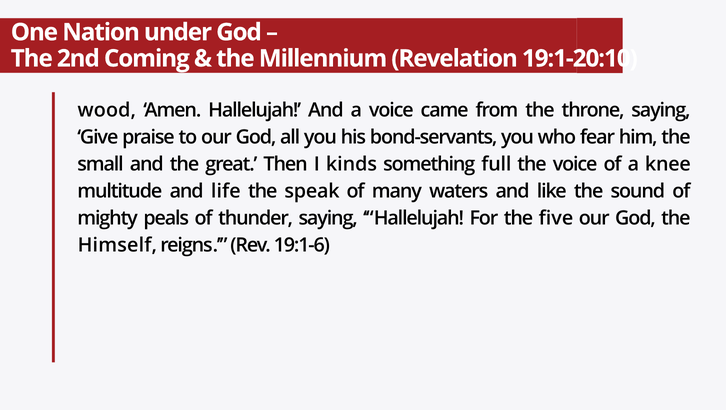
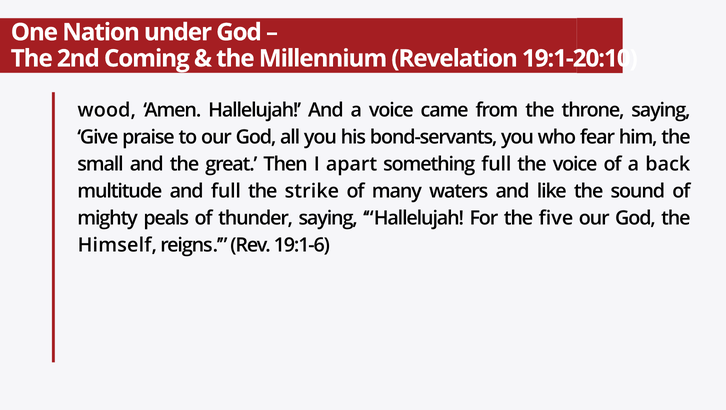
kinds: kinds -> apart
knee: knee -> back
and life: life -> full
speak: speak -> strike
